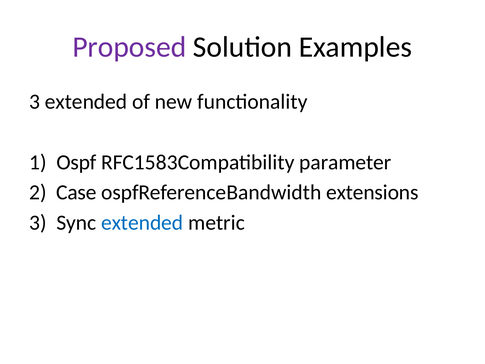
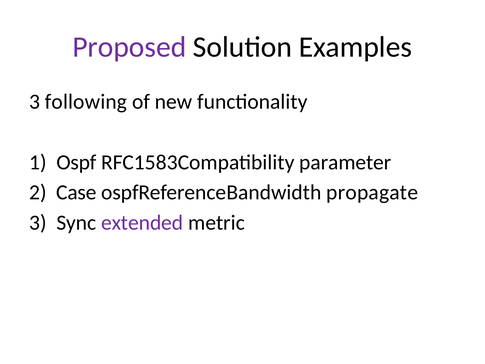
3 extended: extended -> following
extensions: extensions -> propagate
extended at (142, 222) colour: blue -> purple
